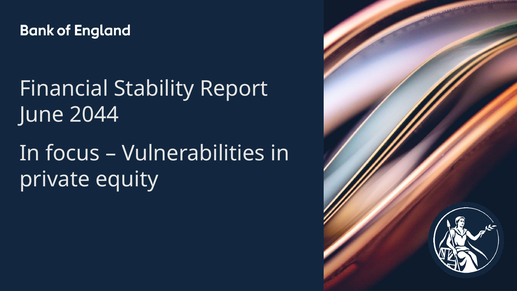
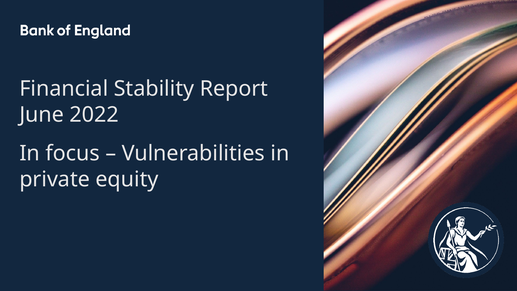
2044: 2044 -> 2022
